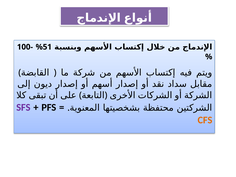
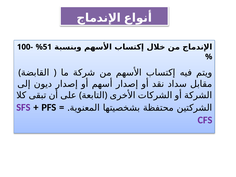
CFS colour: orange -> purple
